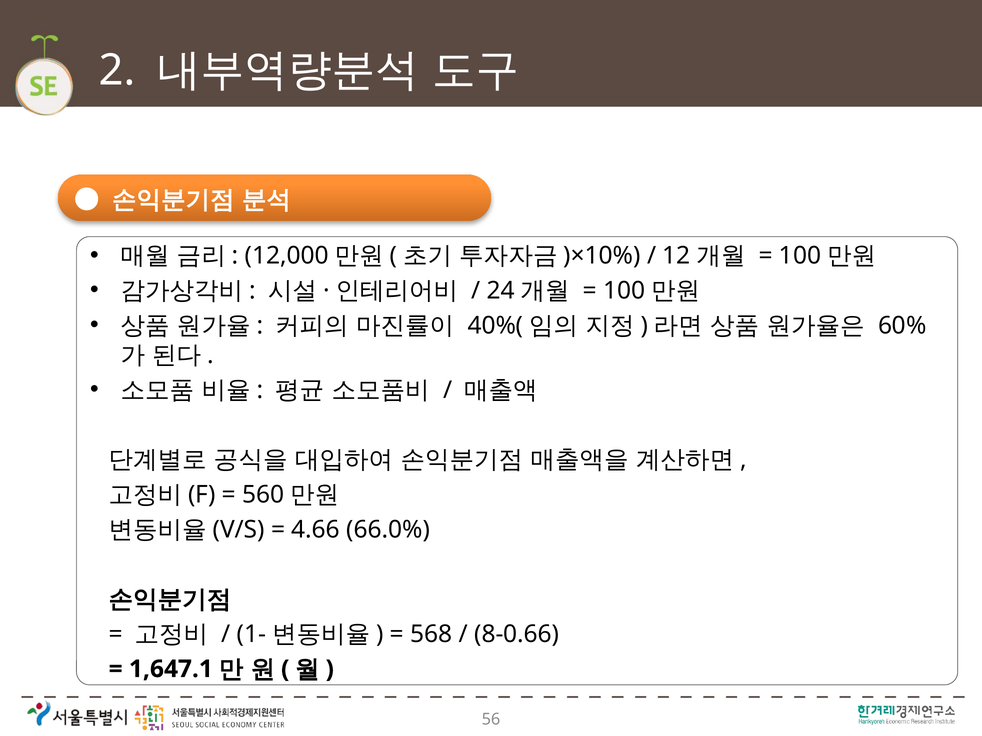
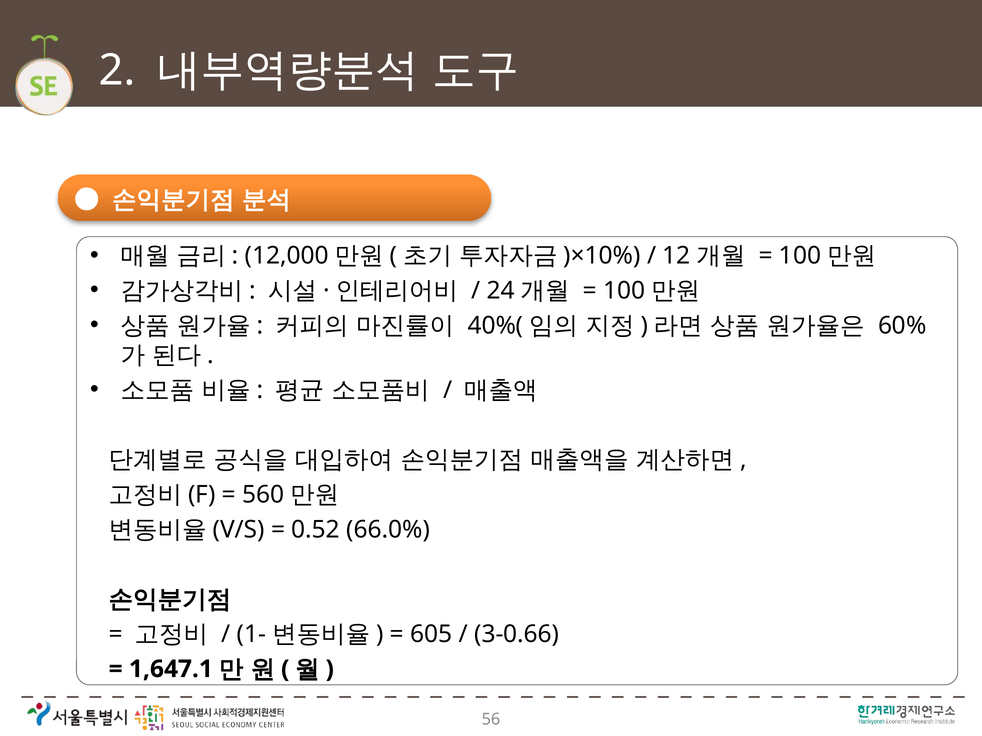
4.66: 4.66 -> 0.52
568: 568 -> 605
8-0.66: 8-0.66 -> 3-0.66
